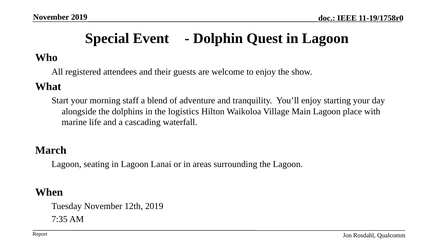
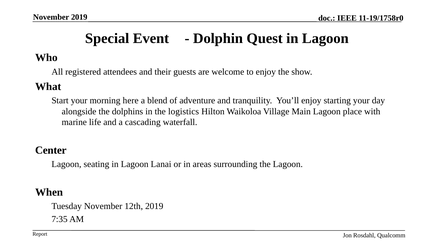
staff: staff -> here
March: March -> Center
